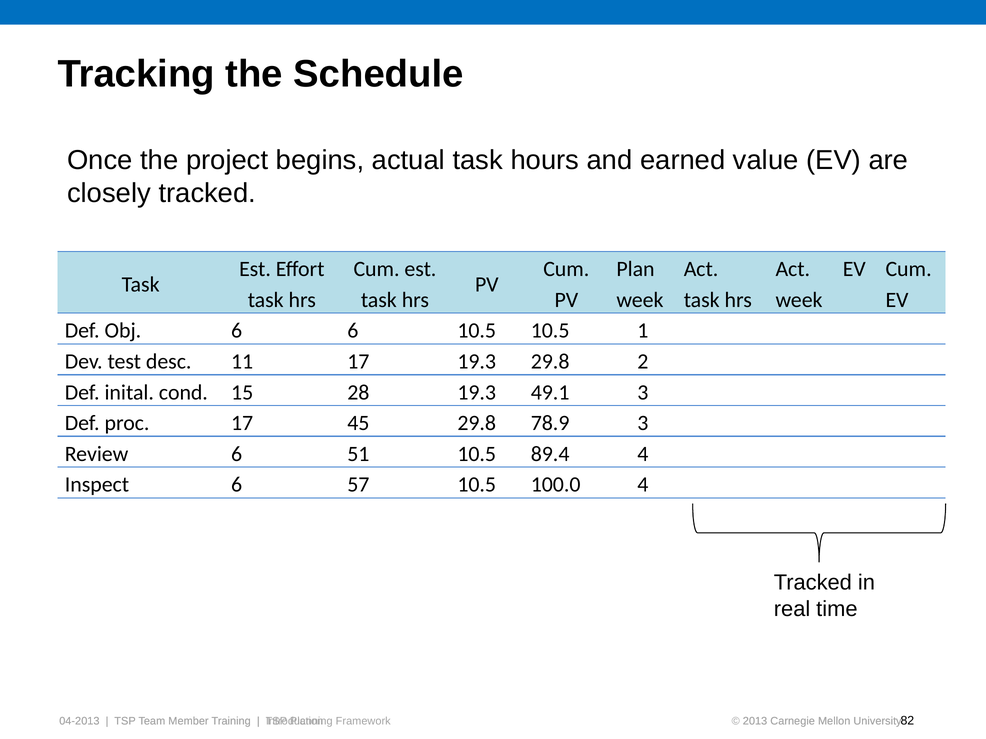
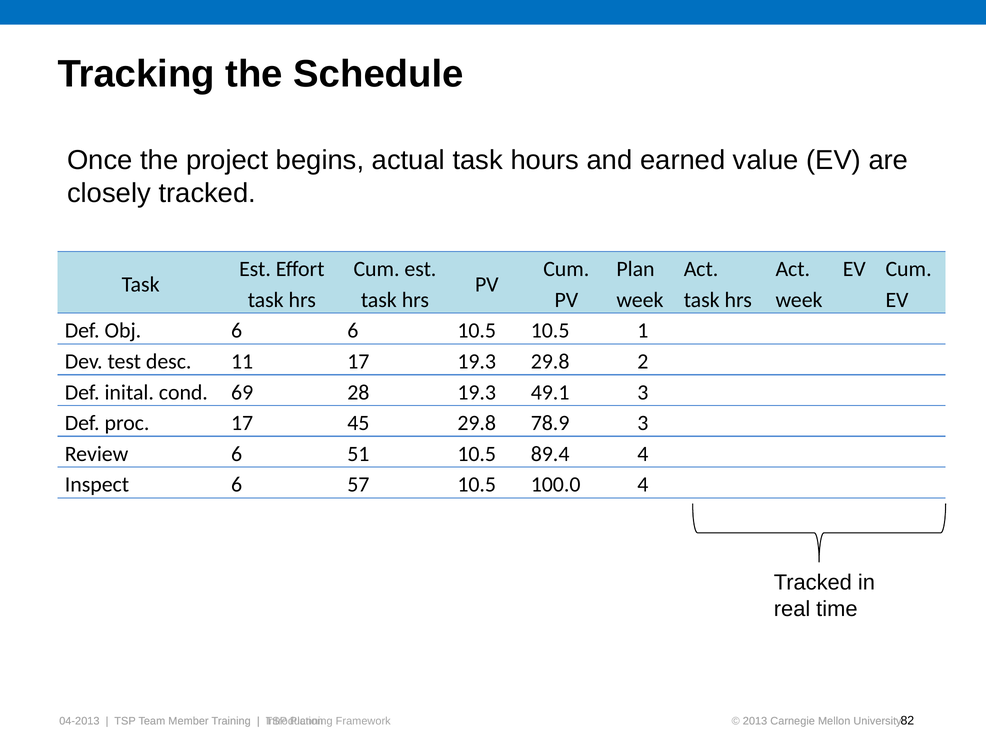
15: 15 -> 69
